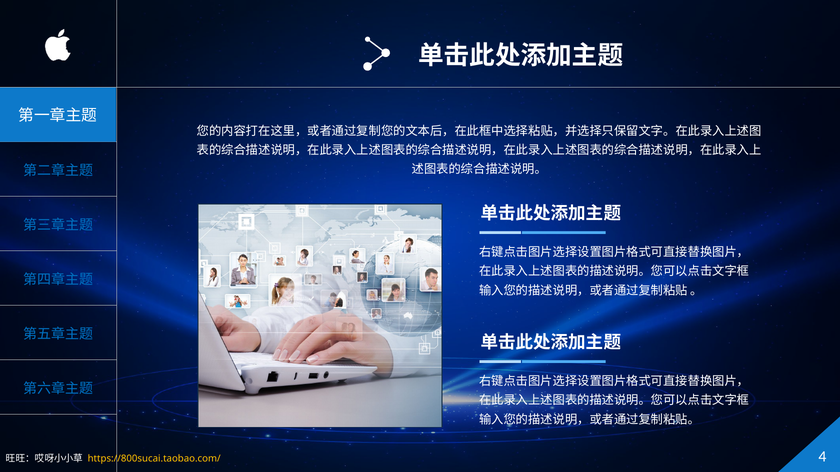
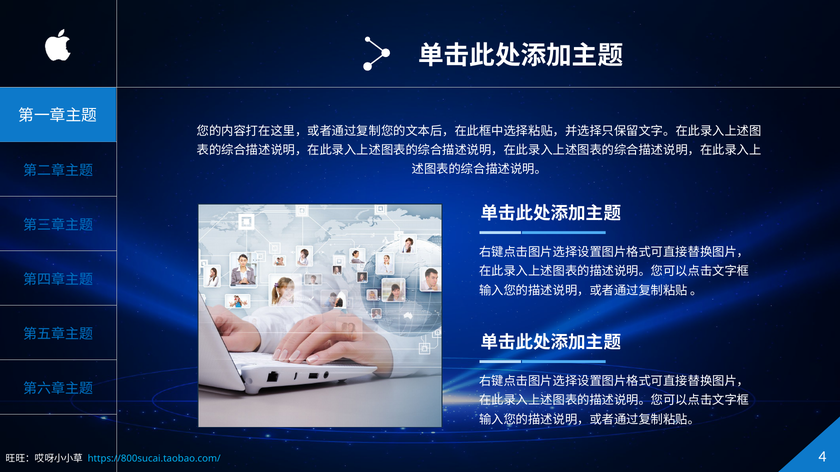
https://800sucai.taobao.com/ colour: yellow -> light blue
